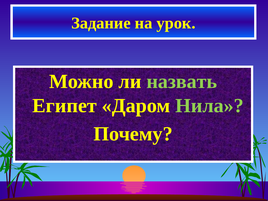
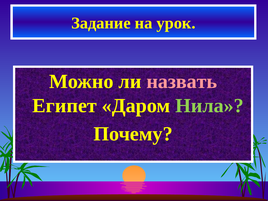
назвать colour: light green -> pink
